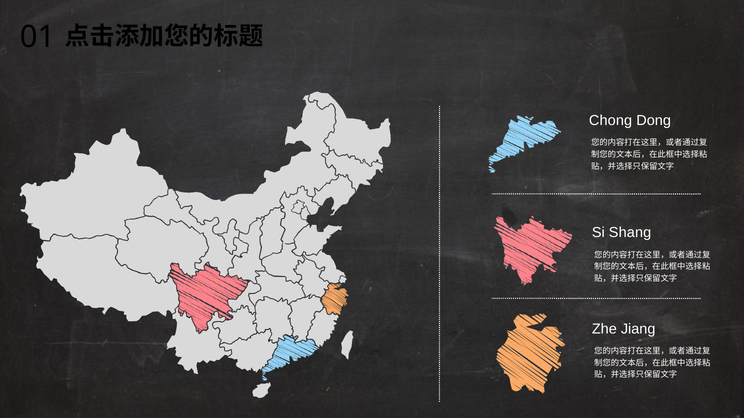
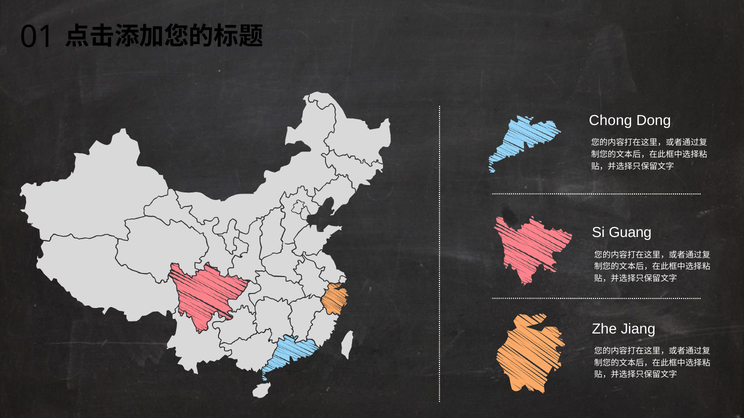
Shang: Shang -> Guang
